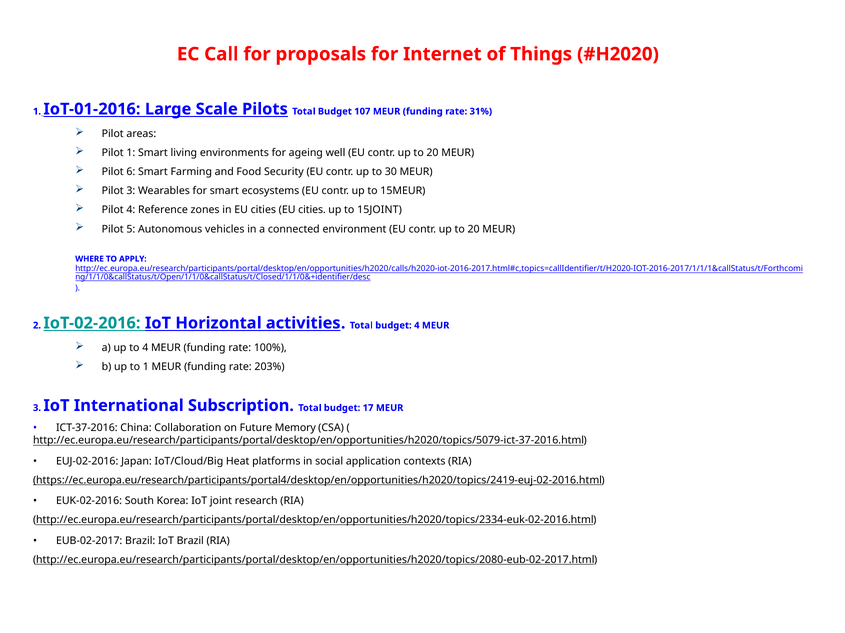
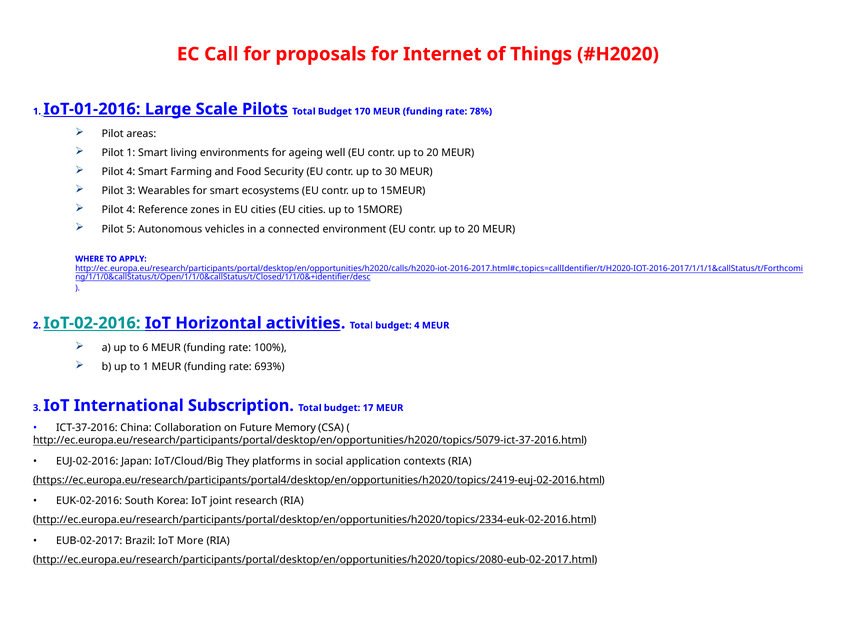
107: 107 -> 170
31%: 31% -> 78%
6 at (131, 172): 6 -> 4
15JOINT: 15JOINT -> 15MORE
to 4: 4 -> 6
203%: 203% -> 693%
Heat: Heat -> They
IoT Brazil: Brazil -> More
